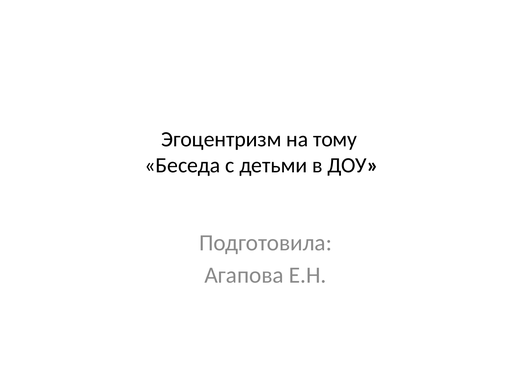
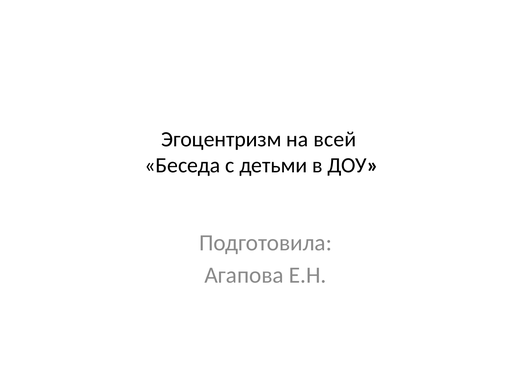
тому: тому -> всей
